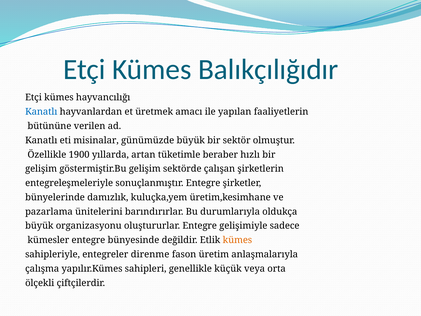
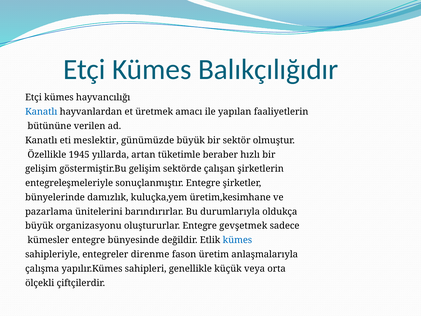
misinalar: misinalar -> meslektir
1900: 1900 -> 1945
gelişimiyle: gelişimiyle -> gevşetmek
kümes at (237, 240) colour: orange -> blue
